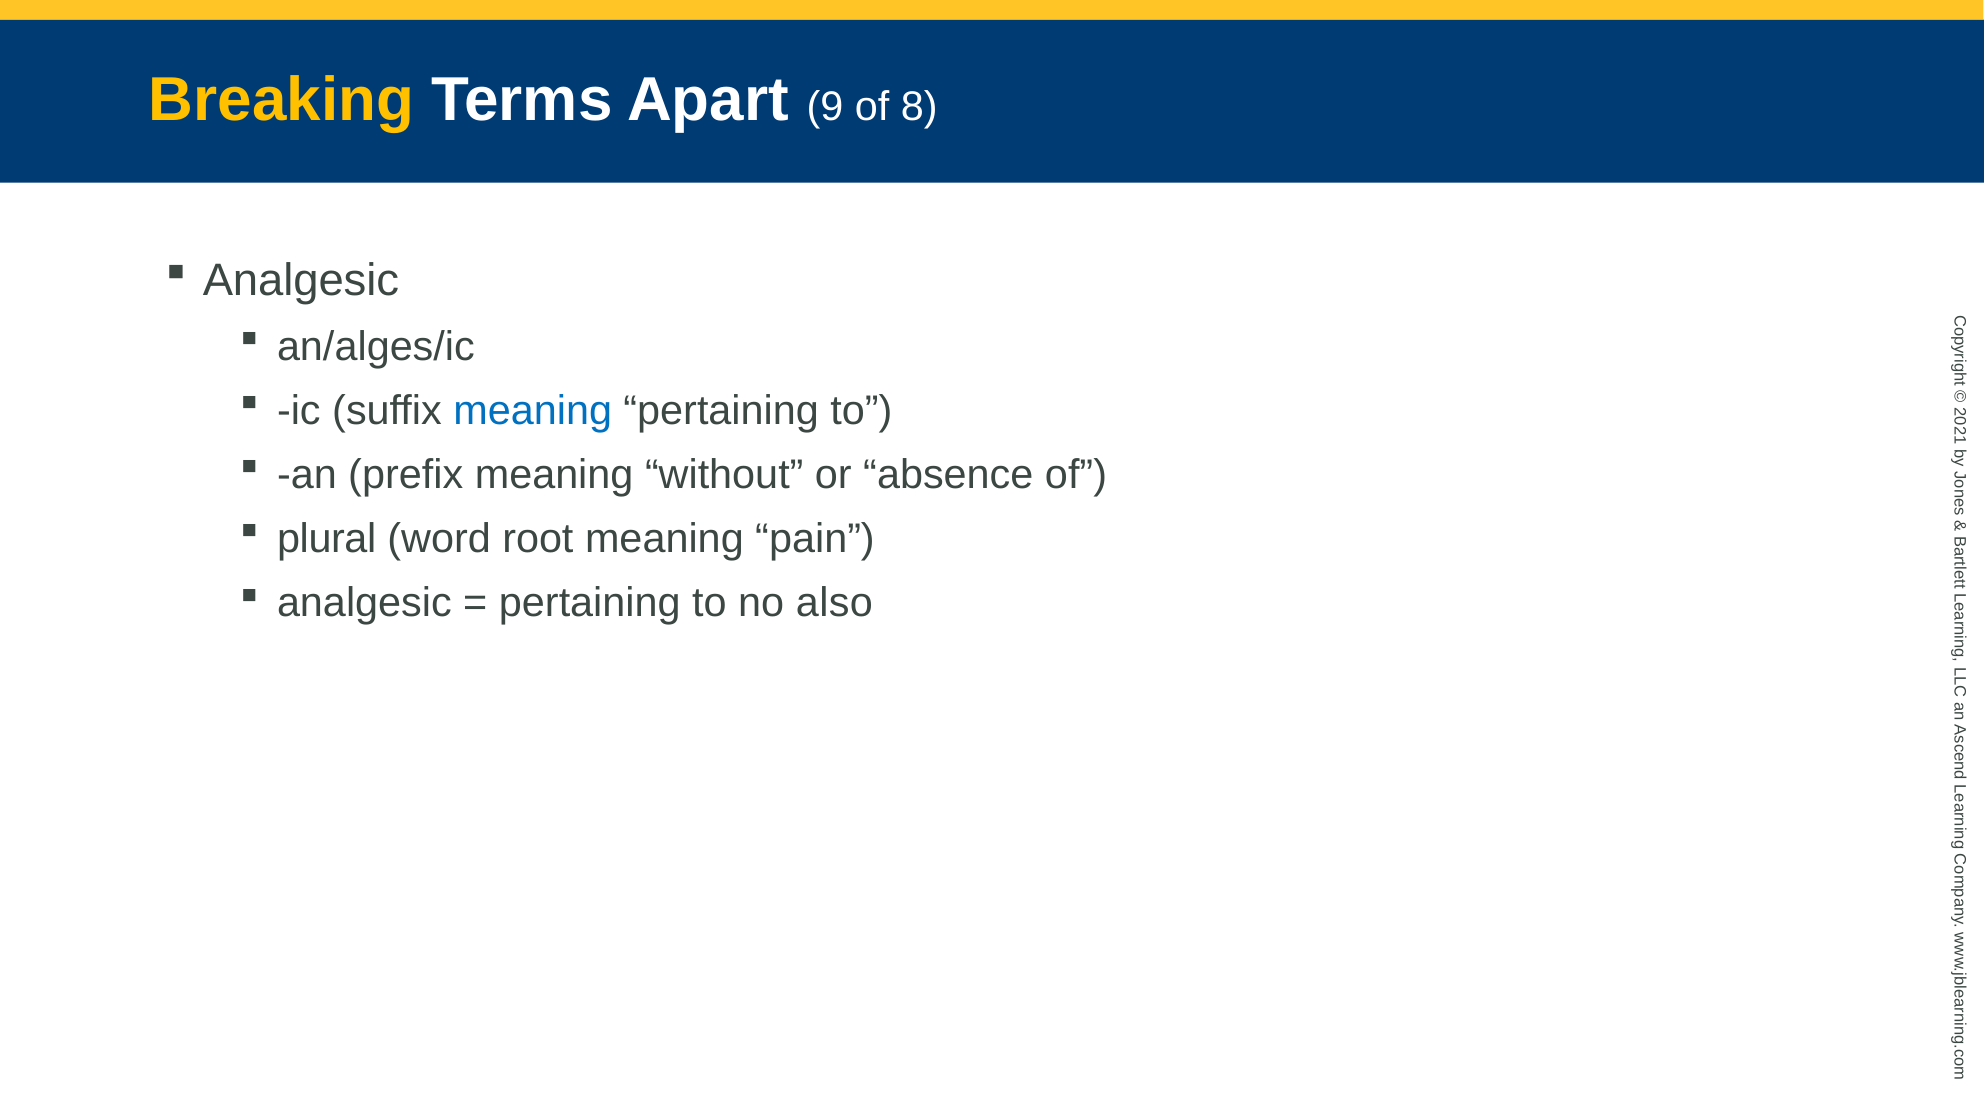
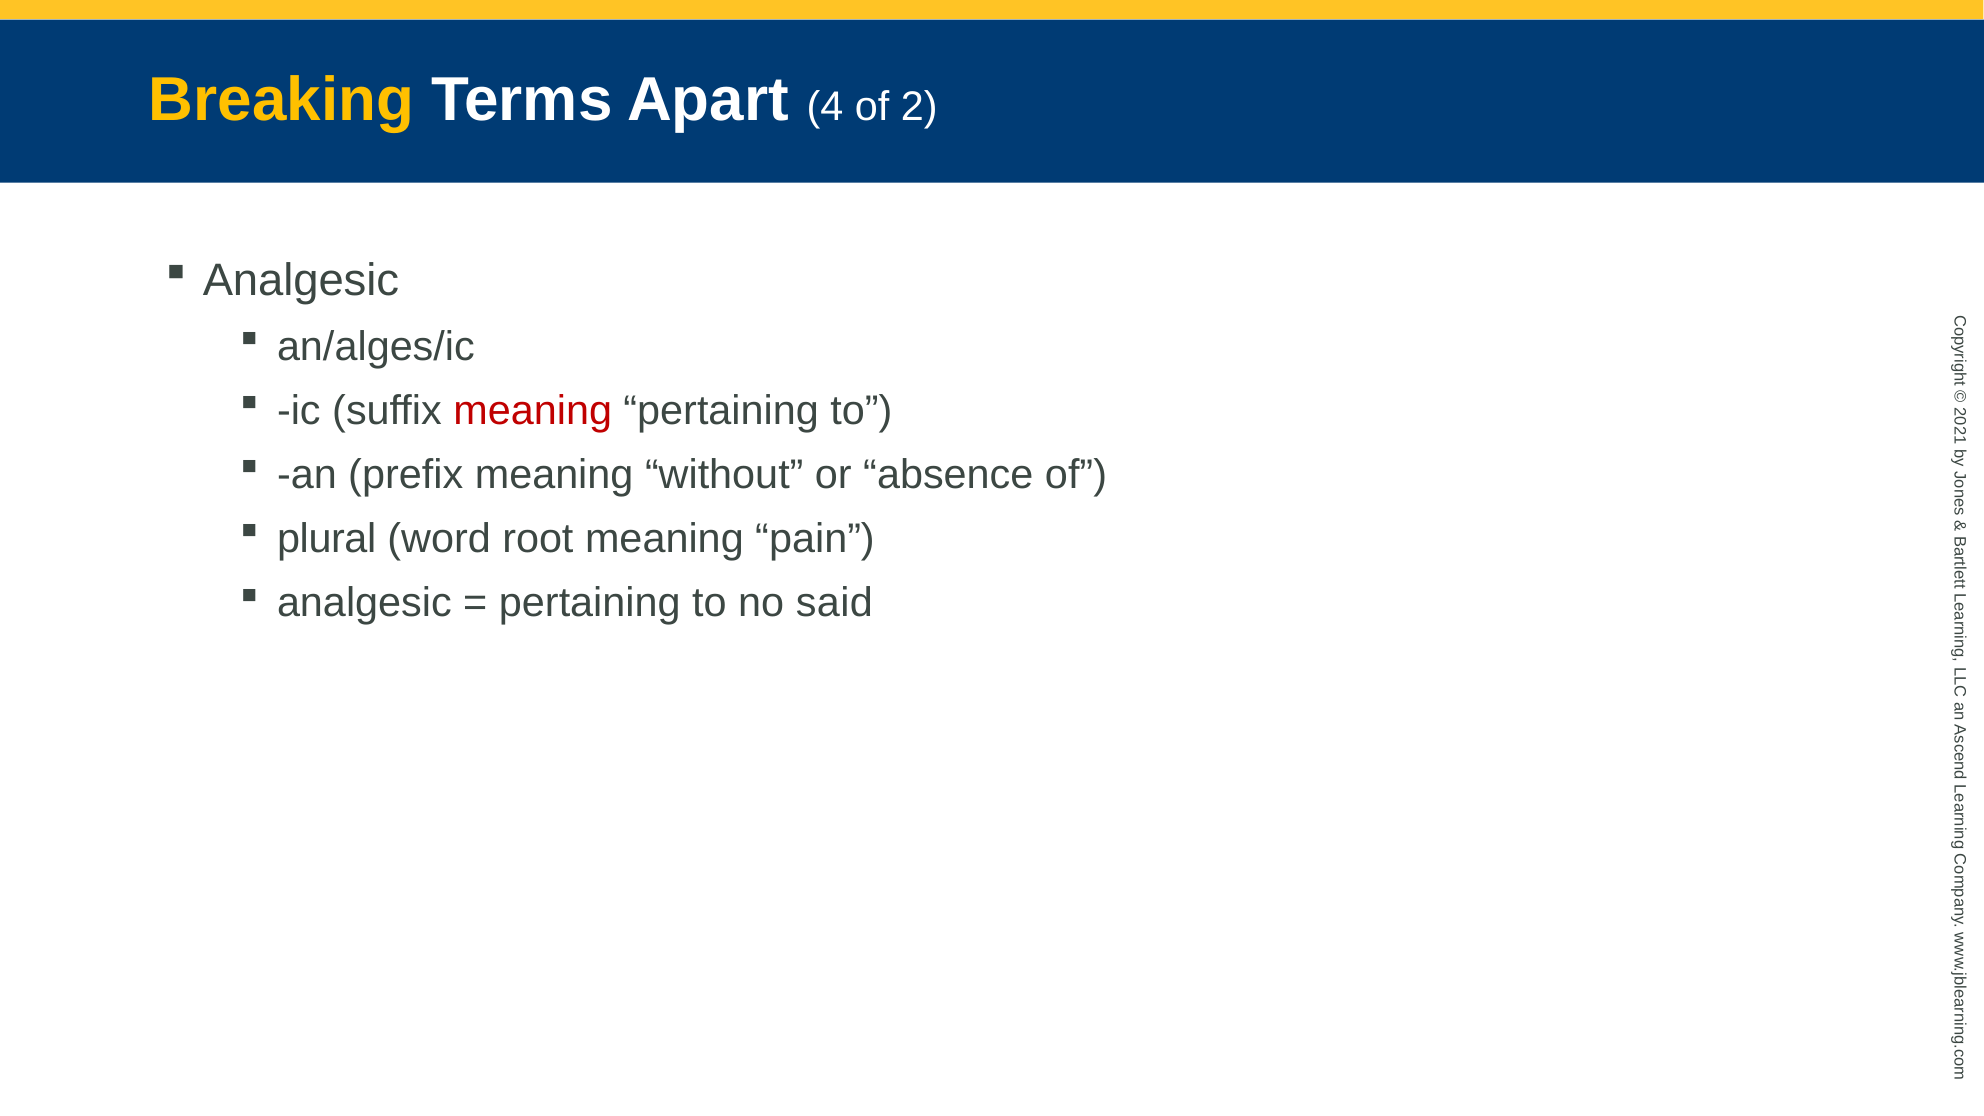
9: 9 -> 4
of 8: 8 -> 2
meaning at (533, 411) colour: blue -> red
also: also -> said
